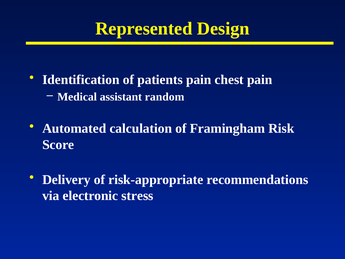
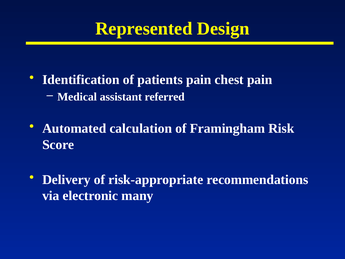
random: random -> referred
stress: stress -> many
